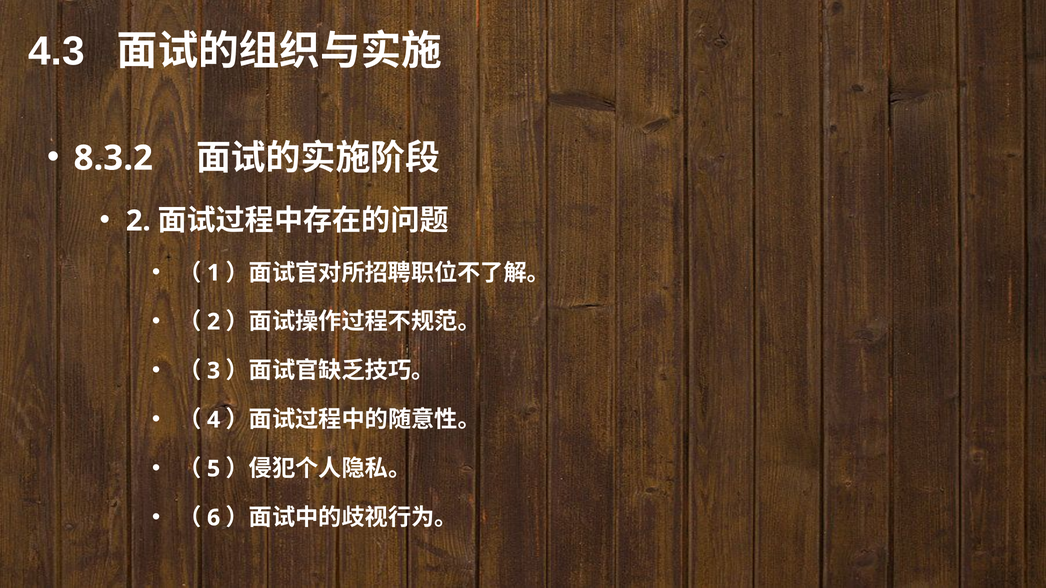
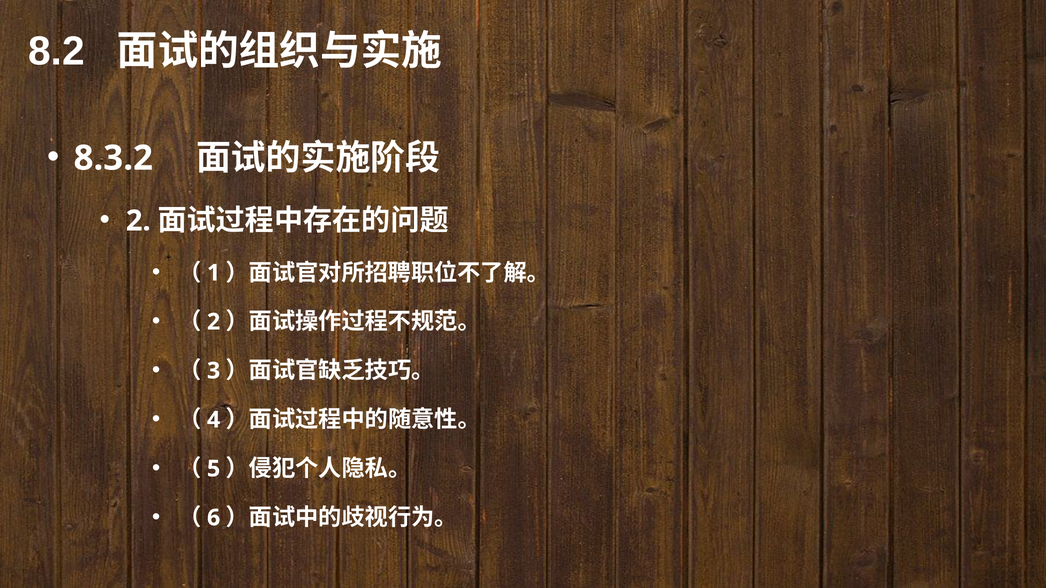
4.3: 4.3 -> 8.2
